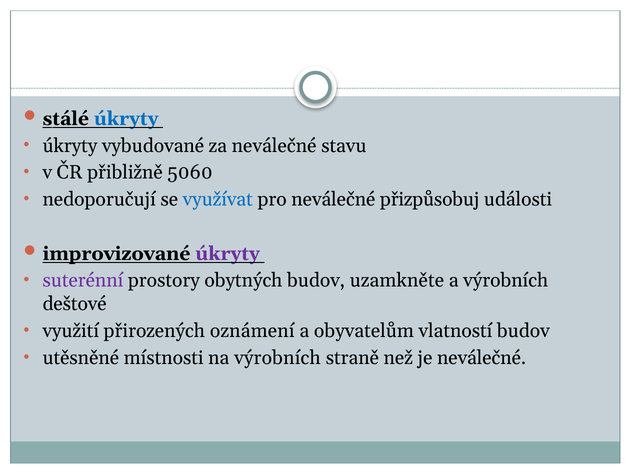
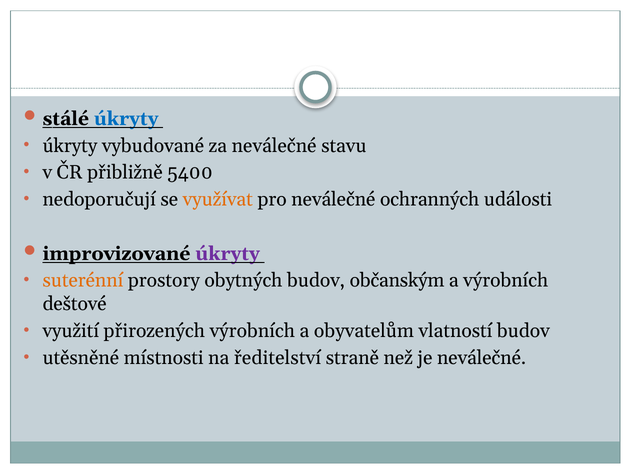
5060: 5060 -> 5400
využívat colour: blue -> orange
přizpůsobuj: přizpůsobuj -> ochranných
suterénní colour: purple -> orange
uzamkněte: uzamkněte -> občanským
přirozených oznámení: oznámení -> výrobních
na výrobních: výrobních -> ředitelství
